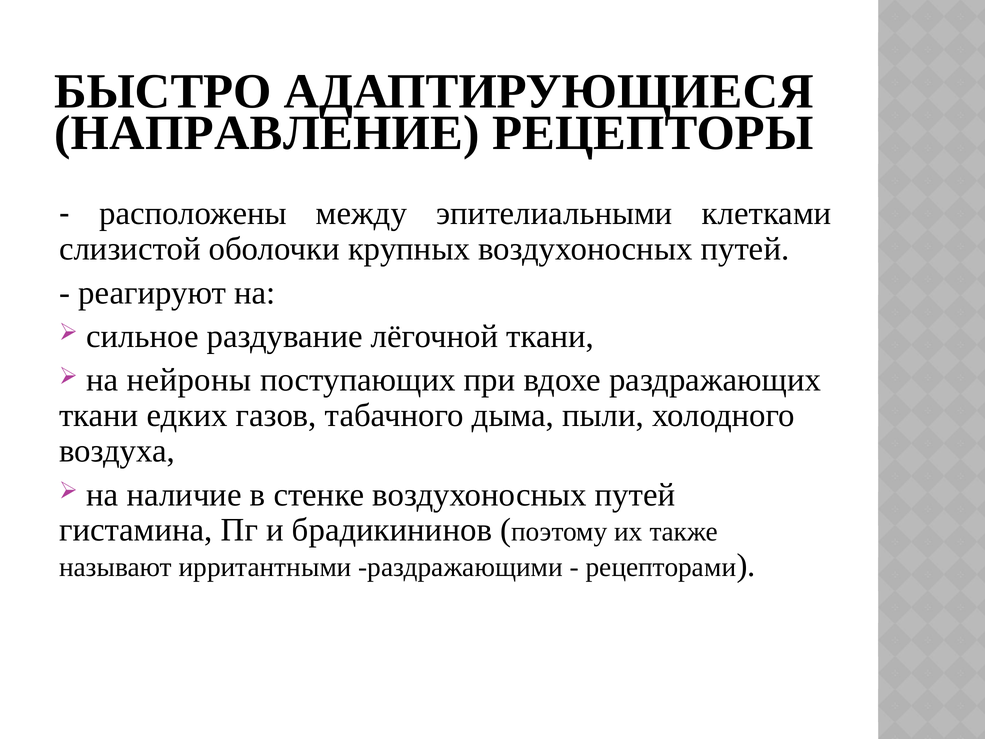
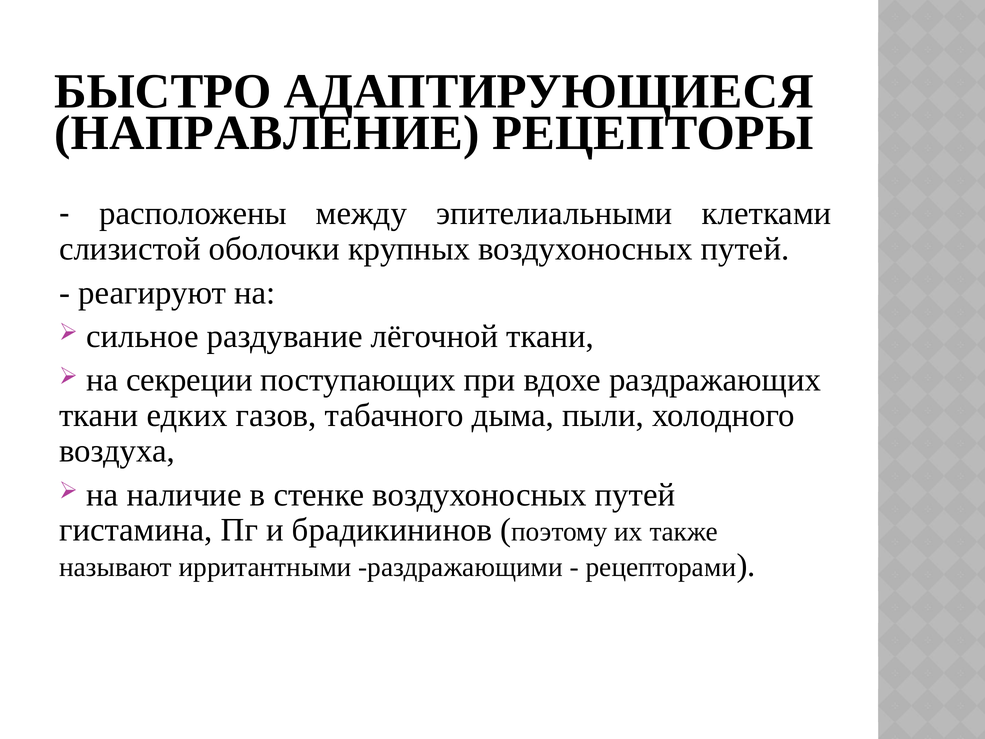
нейроны: нейроны -> секреции
